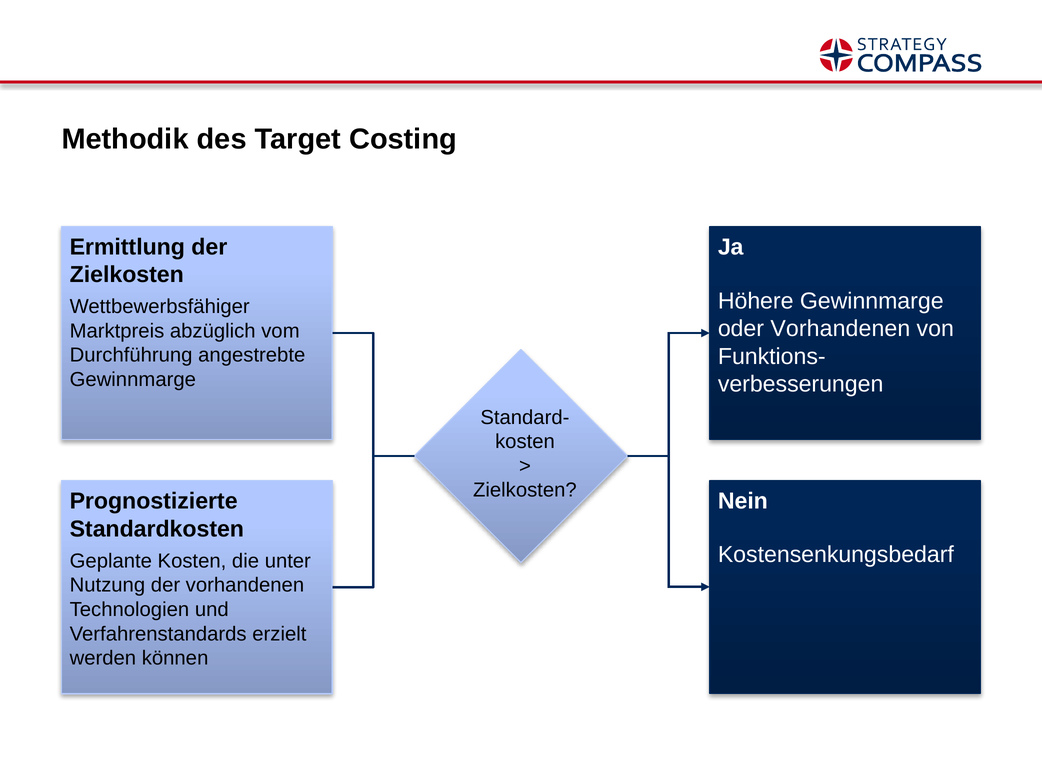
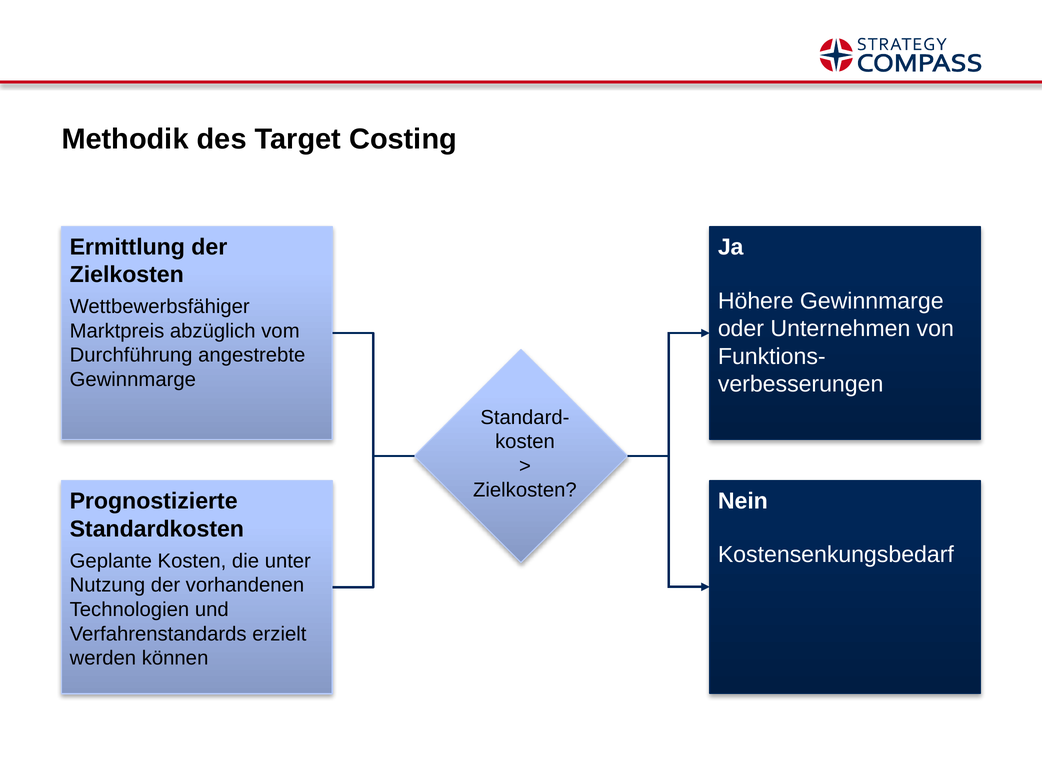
oder Vorhandenen: Vorhandenen -> Unternehmen
